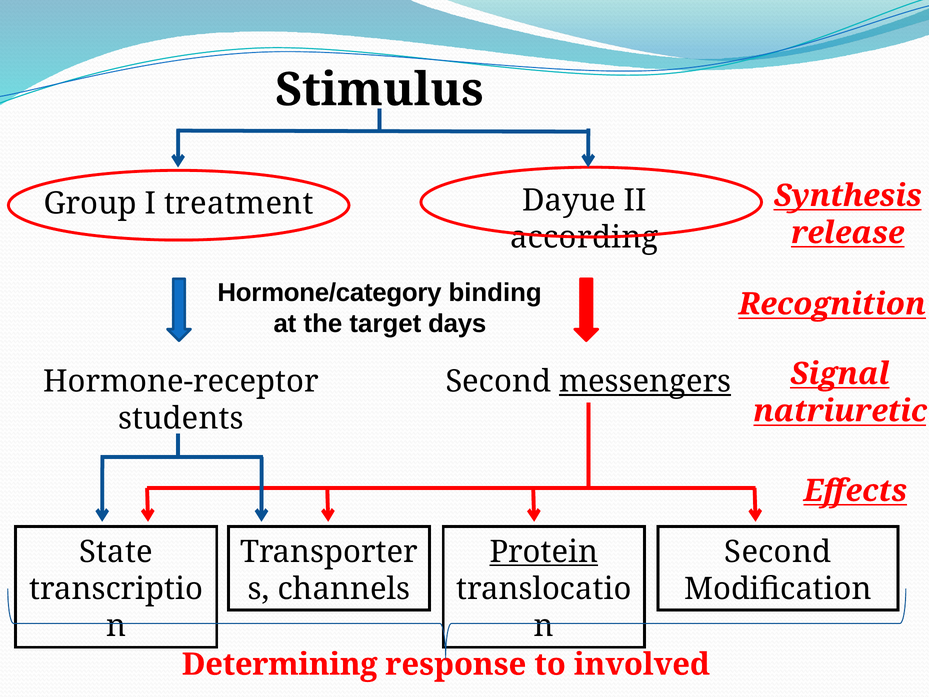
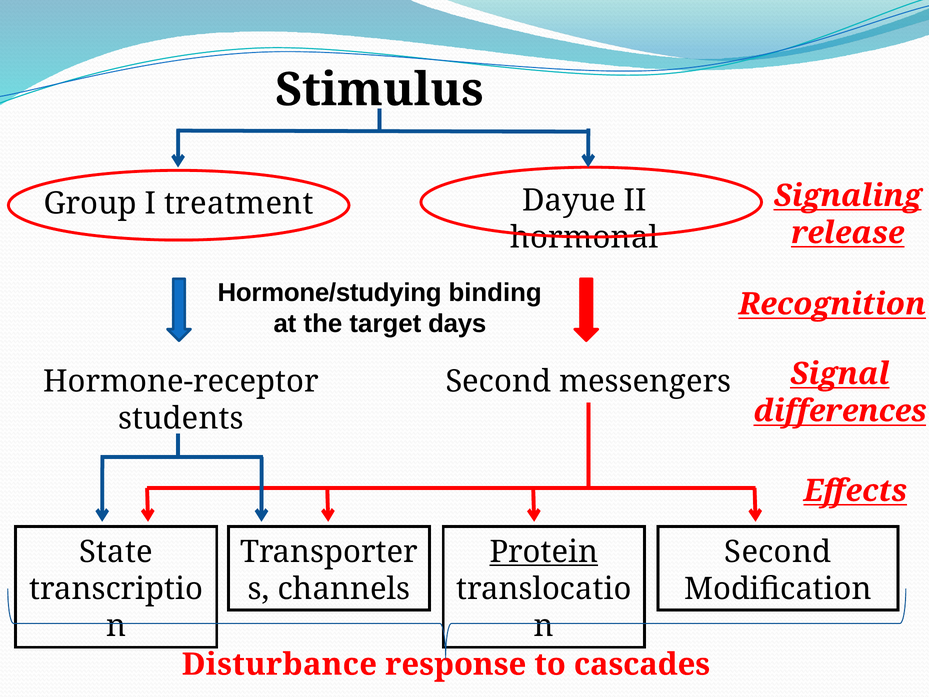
Synthesis: Synthesis -> Signaling
according: according -> hormonal
Hormone/category: Hormone/category -> Hormone/studying
messengers underline: present -> none
natriuretic: natriuretic -> differences
Determining: Determining -> Disturbance
involved: involved -> cascades
